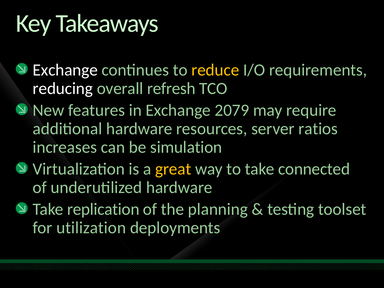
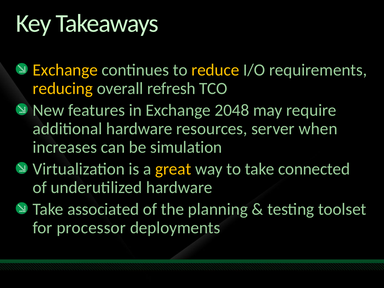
Exchange at (65, 70) colour: white -> yellow
reducing colour: white -> yellow
2079: 2079 -> 2048
ratios: ratios -> when
replication: replication -> associated
utilization: utilization -> processor
